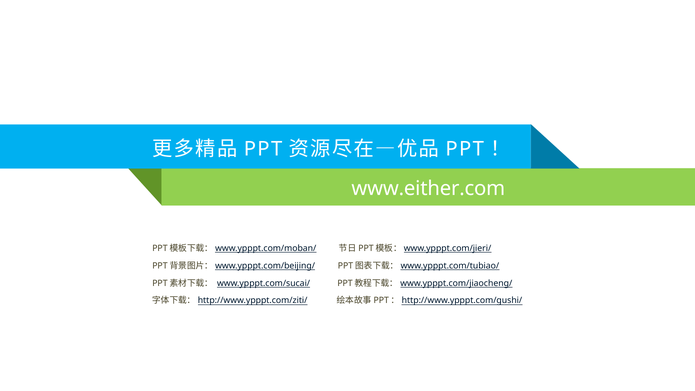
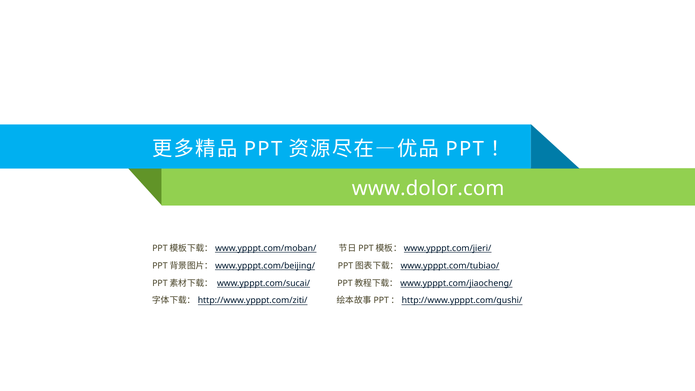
www.either.com: www.either.com -> www.dolor.com
